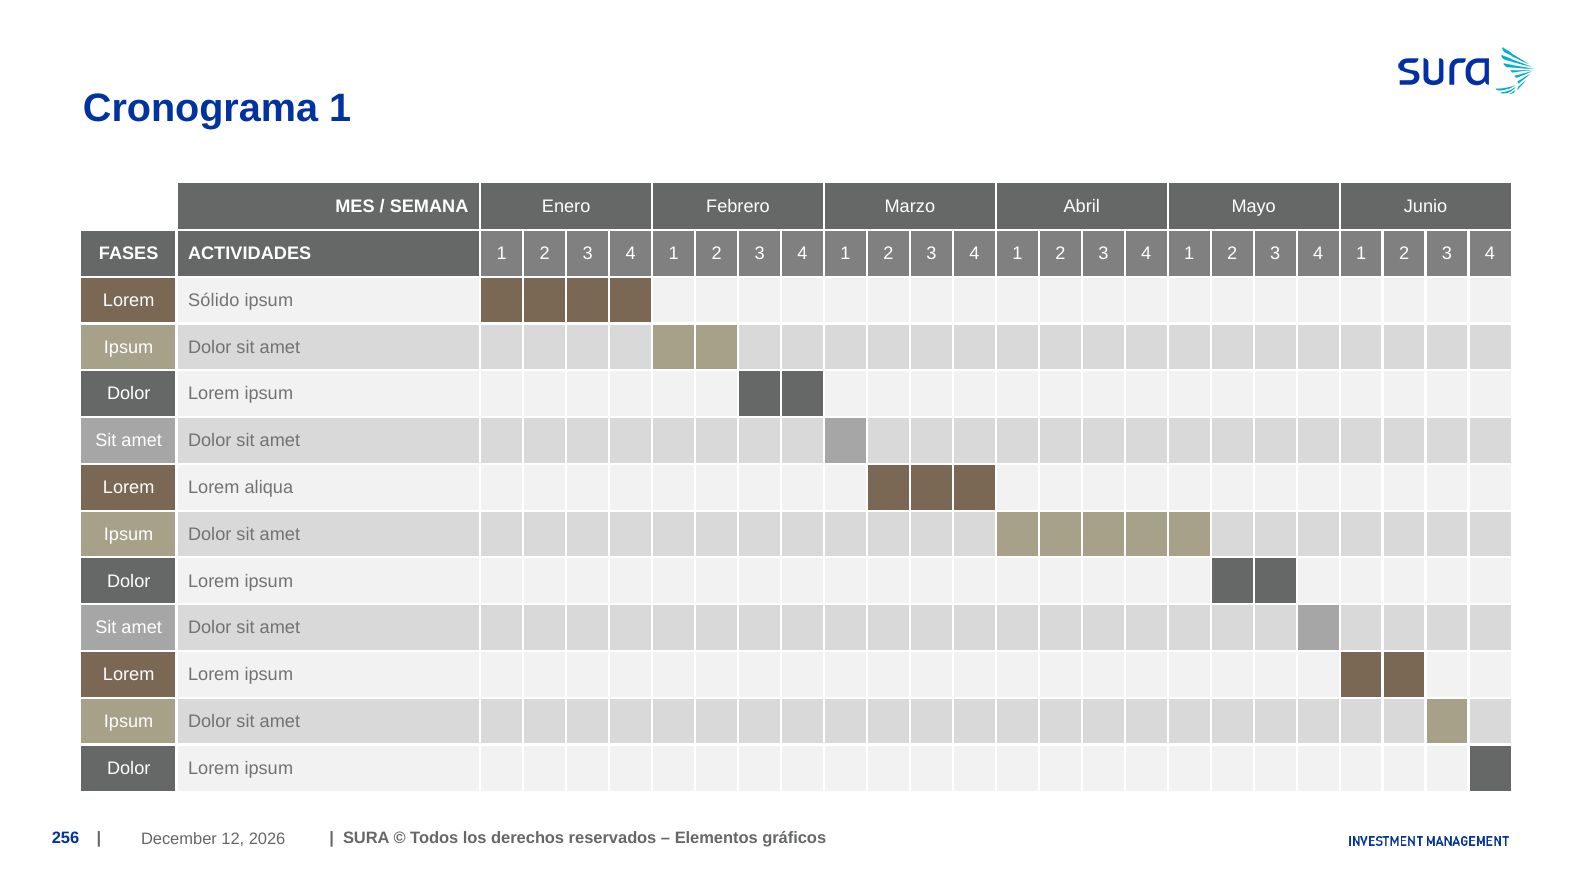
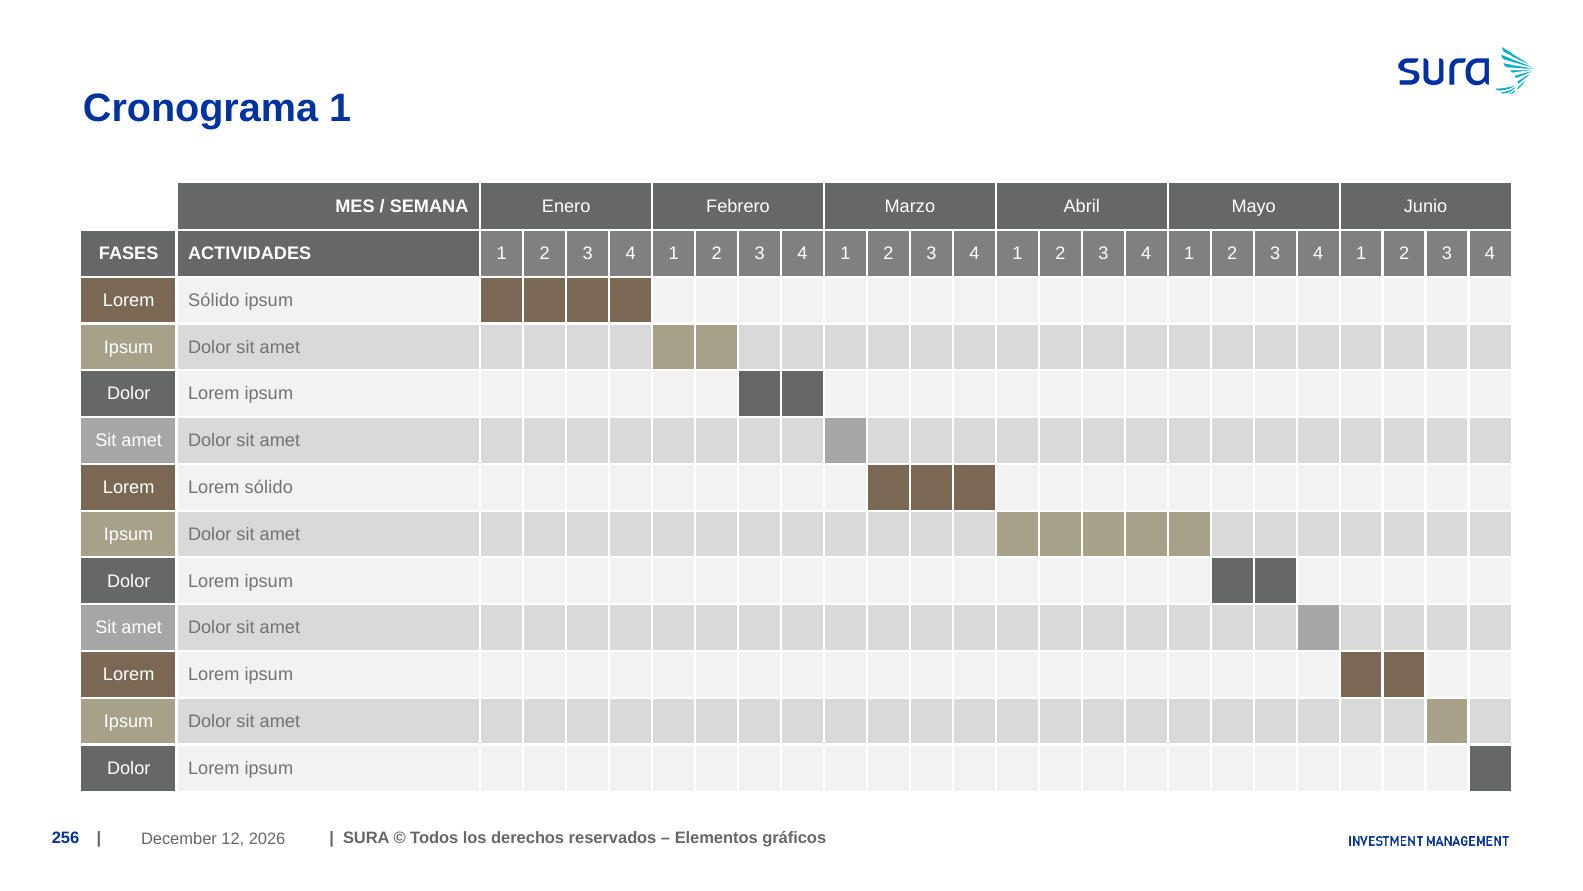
Lorem Lorem aliqua: aliqua -> sólido
